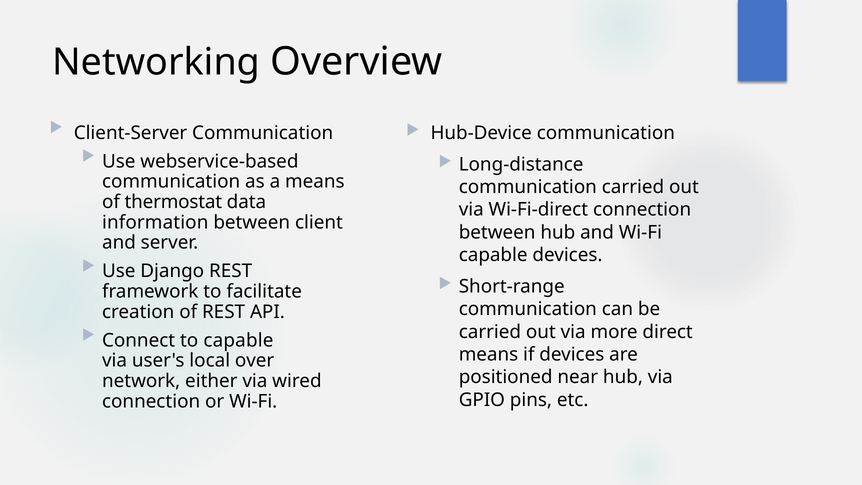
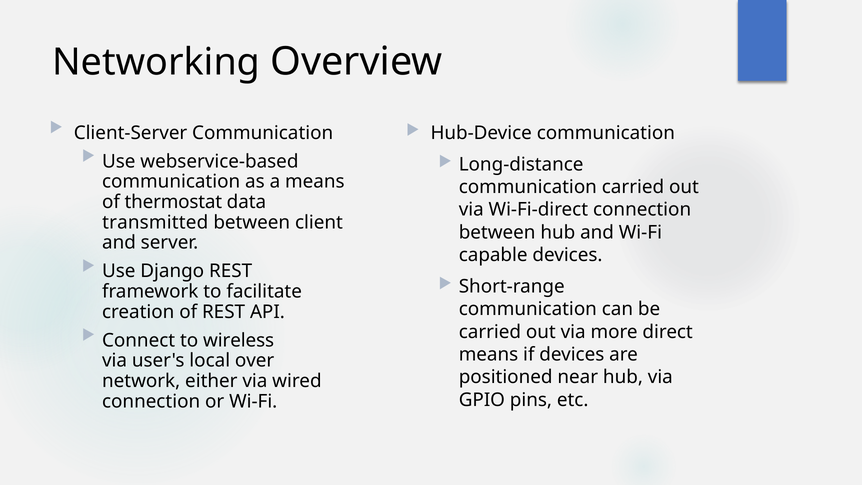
information: information -> transmitted
to capable: capable -> wireless
